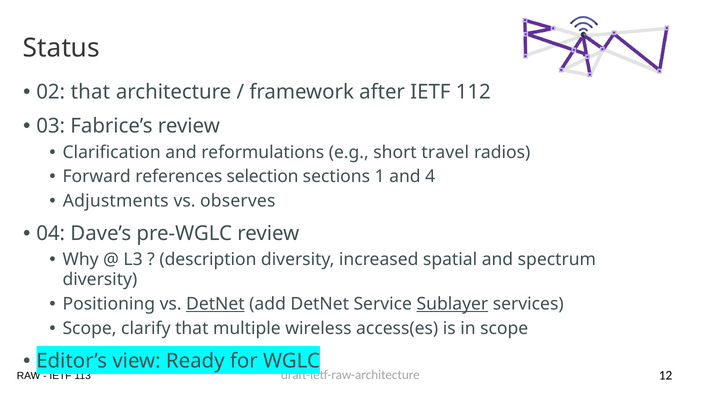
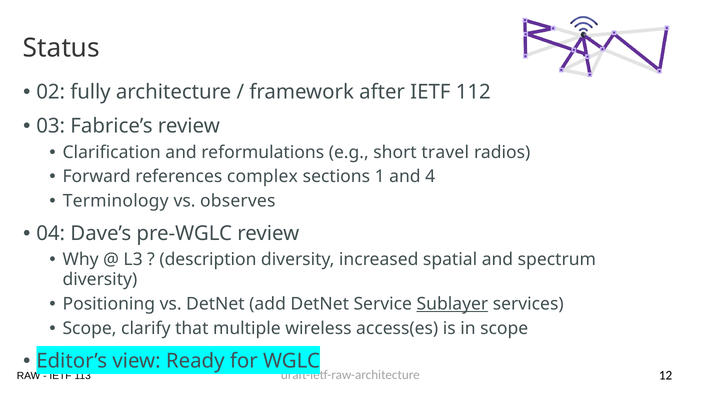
02 that: that -> fully
selection: selection -> complex
Adjustments: Adjustments -> Terminology
DetNet at (215, 304) underline: present -> none
